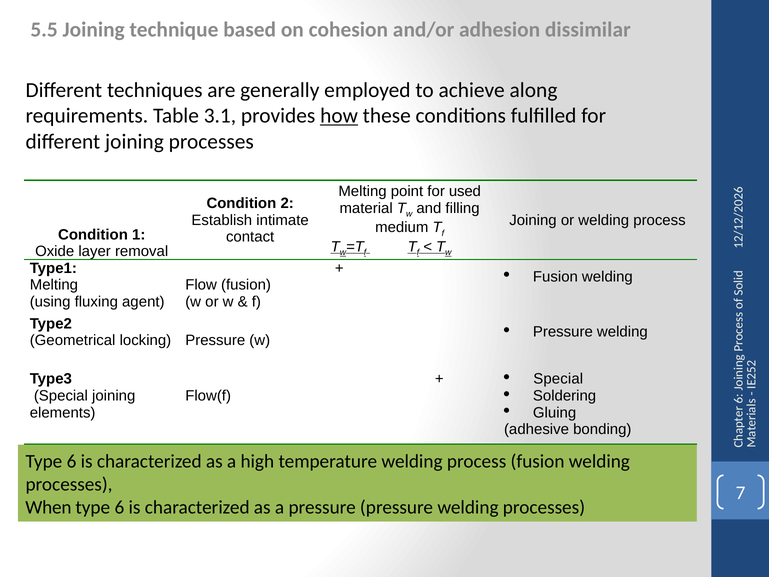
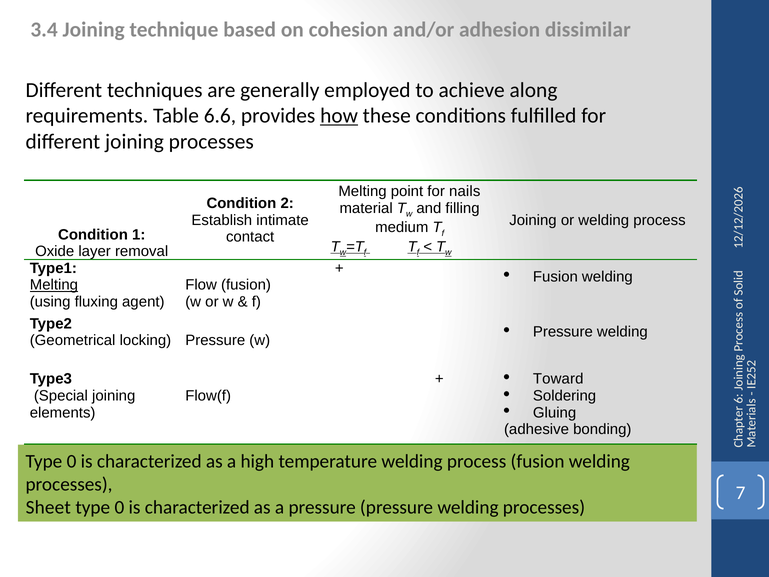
5.5: 5.5 -> 3.4
3.1: 3.1 -> 6.6
used: used -> nails
Melting at (54, 285) underline: none -> present
Special at (558, 379): Special -> Toward
6 at (72, 461): 6 -> 0
When: When -> Sheet
6 at (119, 507): 6 -> 0
